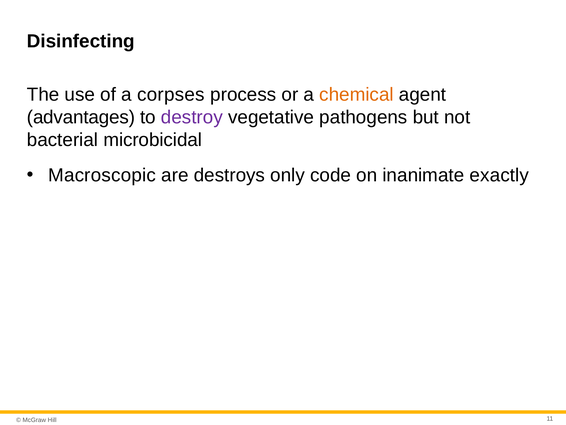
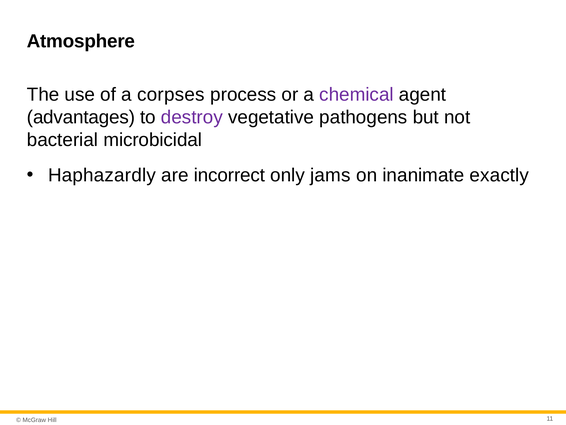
Disinfecting: Disinfecting -> Atmosphere
chemical colour: orange -> purple
Macroscopic: Macroscopic -> Haphazardly
destroys: destroys -> incorrect
code: code -> jams
